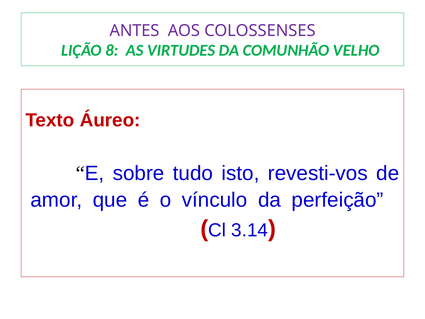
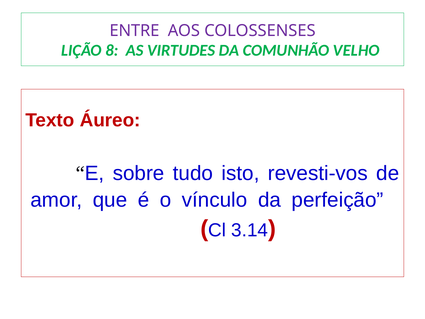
ANTES: ANTES -> ENTRE
